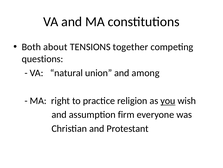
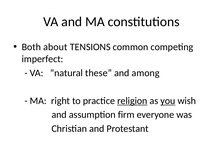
together: together -> common
questions: questions -> imperfect
union: union -> these
religion underline: none -> present
